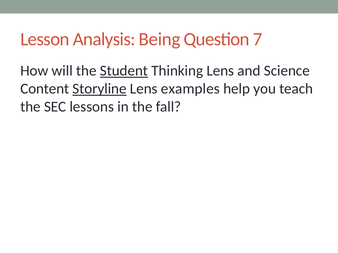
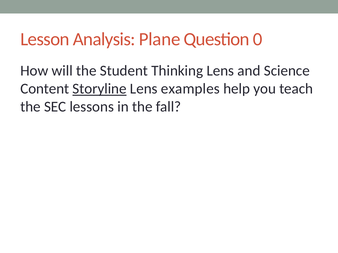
Being: Being -> Plane
7: 7 -> 0
Student underline: present -> none
